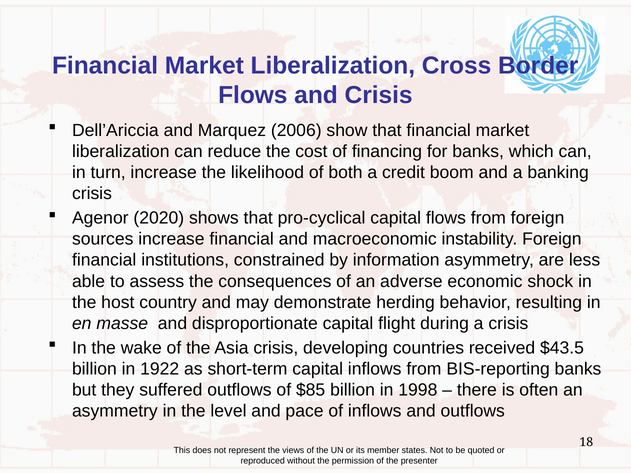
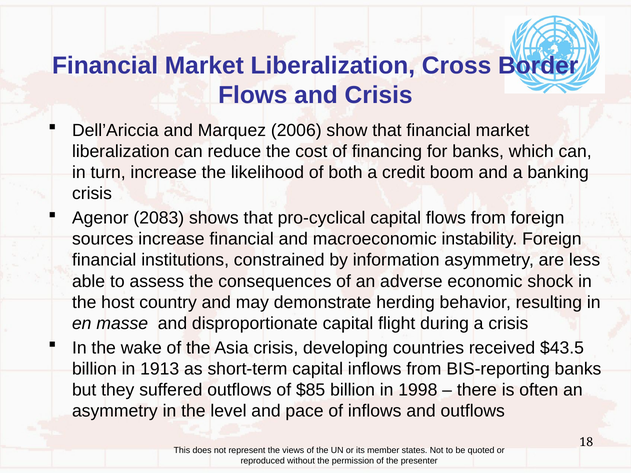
2020: 2020 -> 2083
1922: 1922 -> 1913
